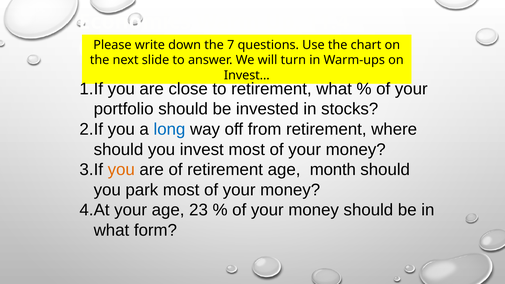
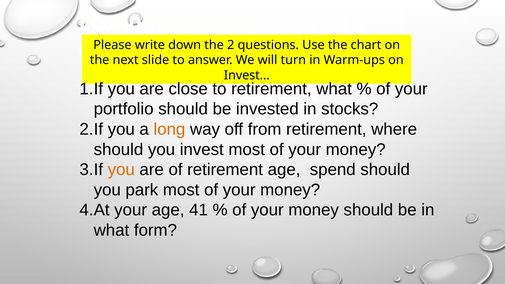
7: 7 -> 2
long colour: blue -> orange
month: month -> spend
23: 23 -> 41
